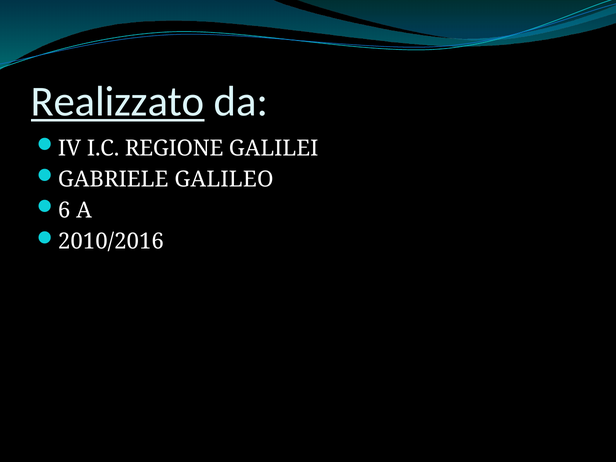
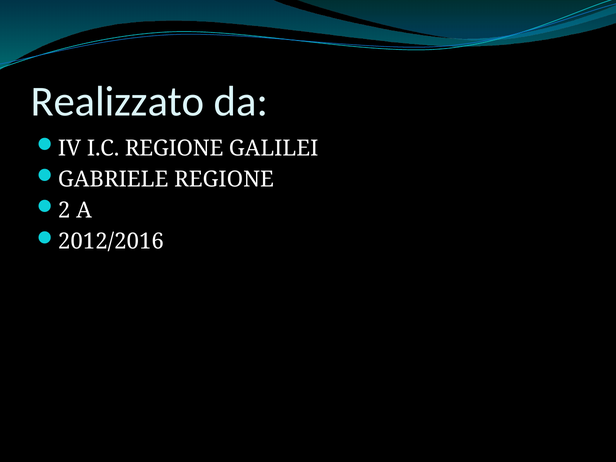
Realizzato underline: present -> none
GABRIELE GALILEO: GALILEO -> REGIONE
6: 6 -> 2
2010/2016: 2010/2016 -> 2012/2016
